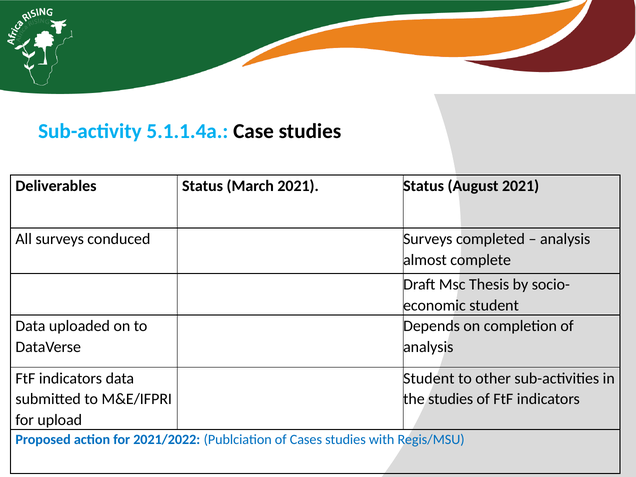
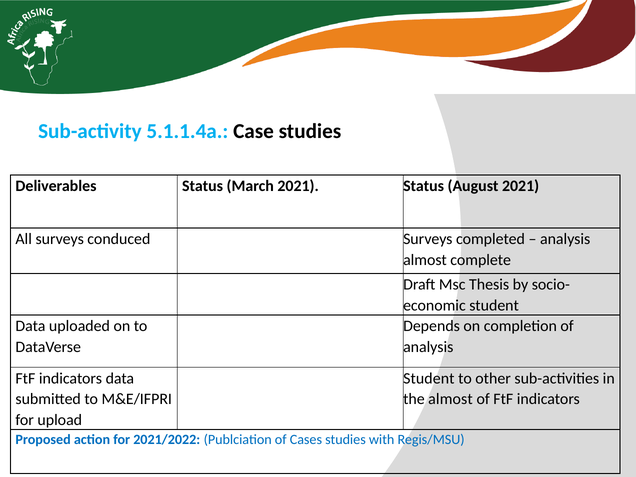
the studies: studies -> almost
